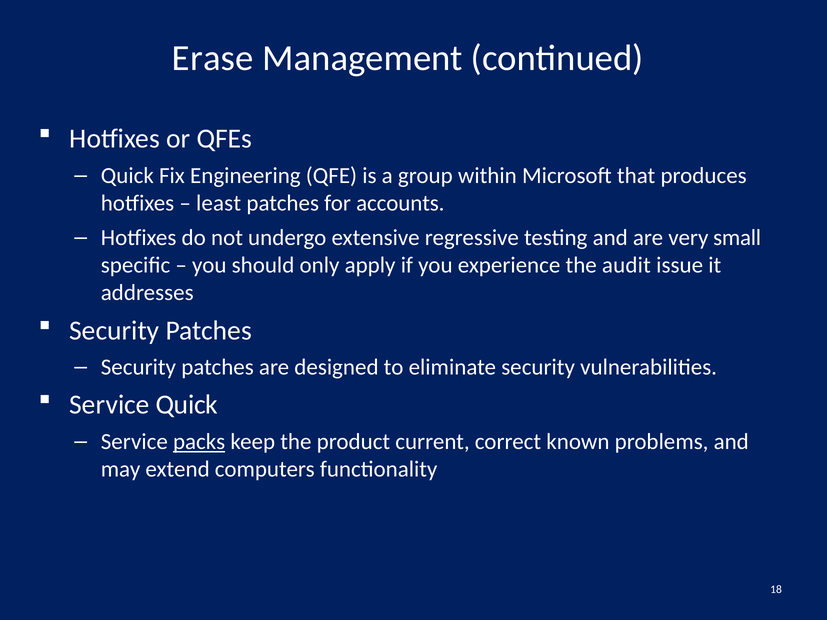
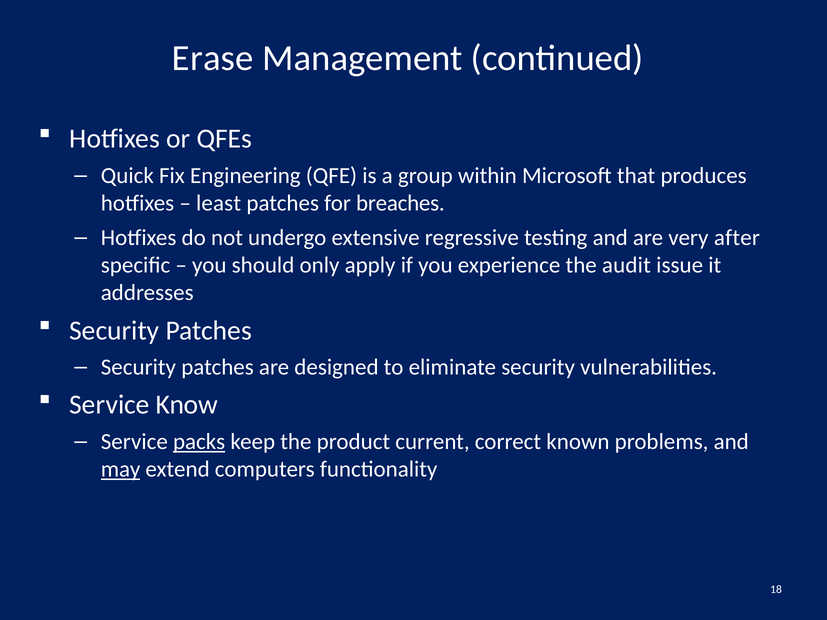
accounts: accounts -> breaches
small: small -> after
Service Quick: Quick -> Know
may underline: none -> present
